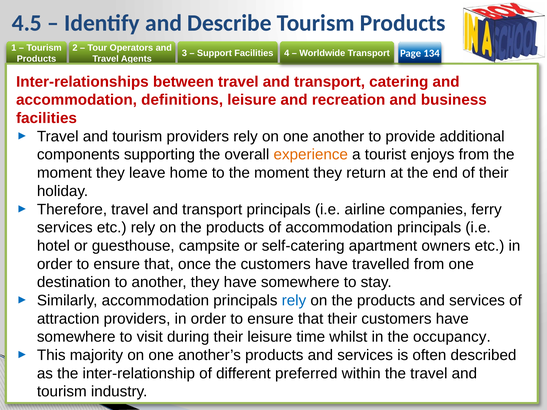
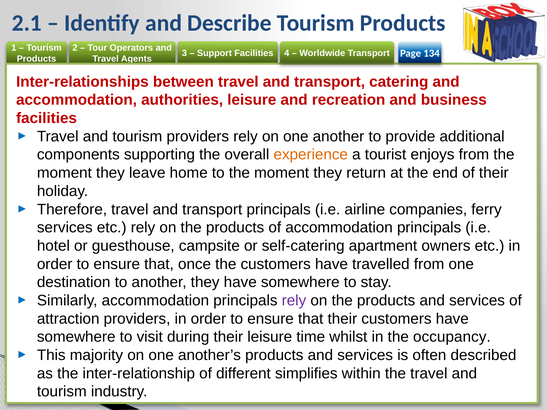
4.5: 4.5 -> 2.1
definitions: definitions -> authorities
rely at (294, 301) colour: blue -> purple
preferred: preferred -> simplifies
